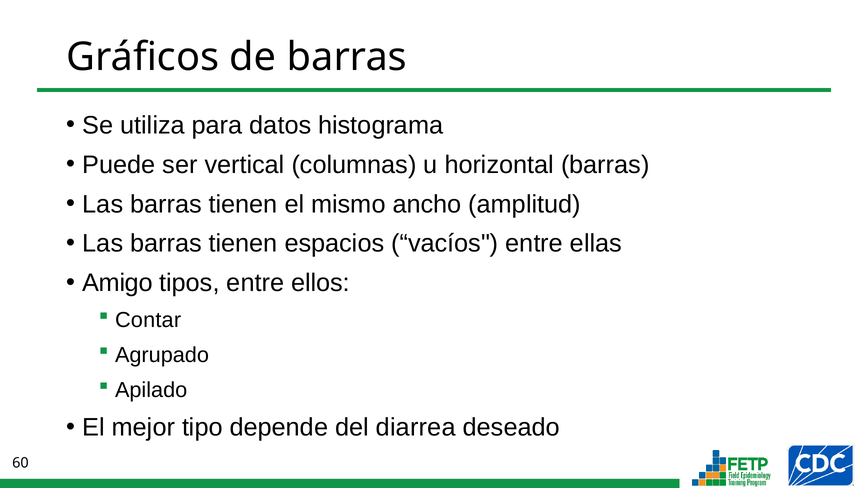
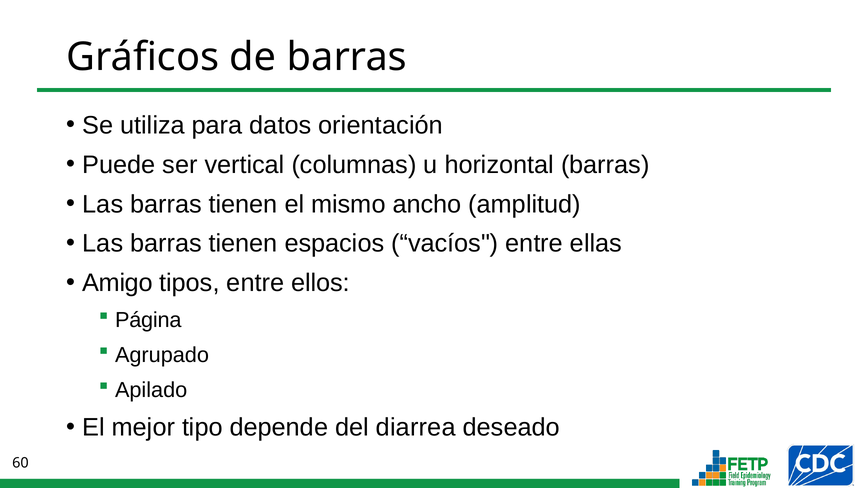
histograma: histograma -> orientación
Contar: Contar -> Página
